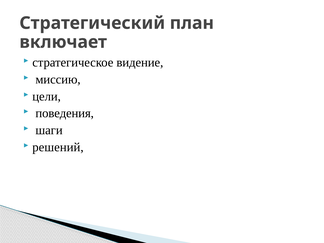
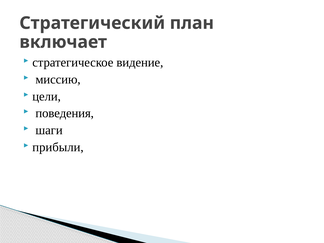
решений: решений -> прибыли
